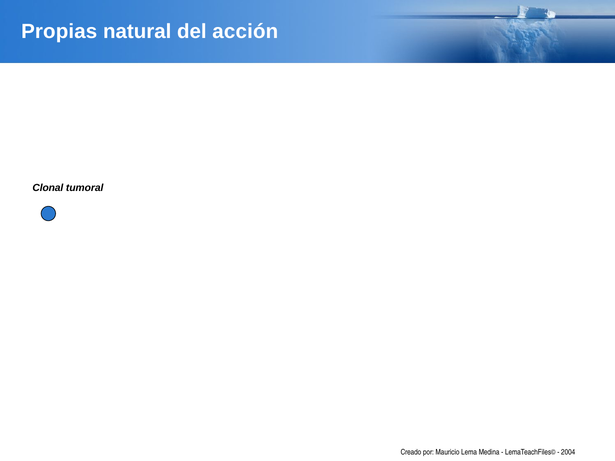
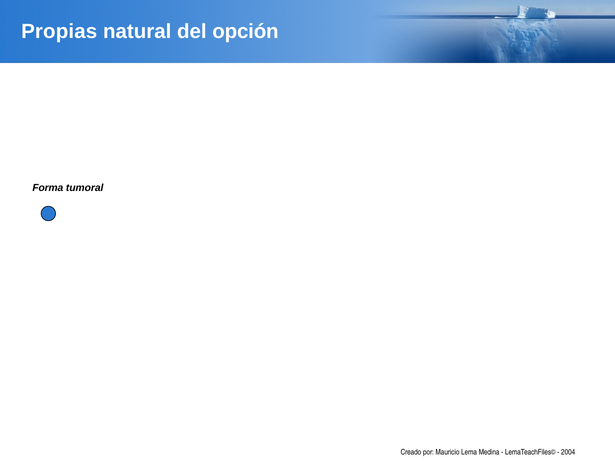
acción: acción -> opción
Clonal: Clonal -> Forma
